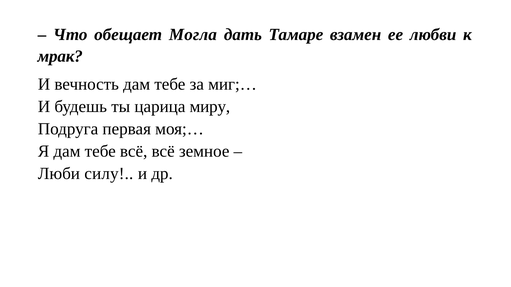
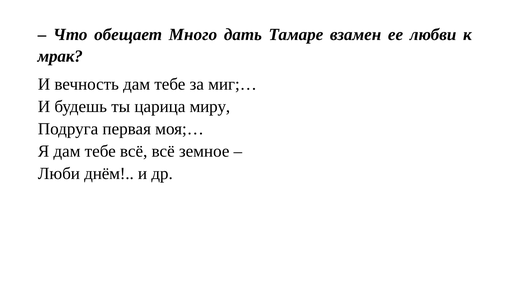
Могла: Могла -> Много
силу: силу -> днём
